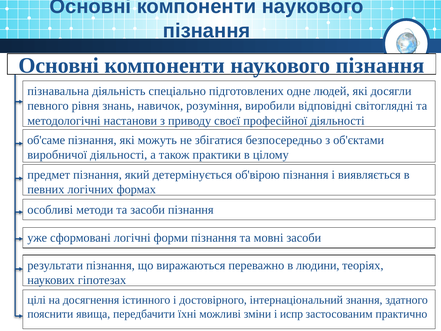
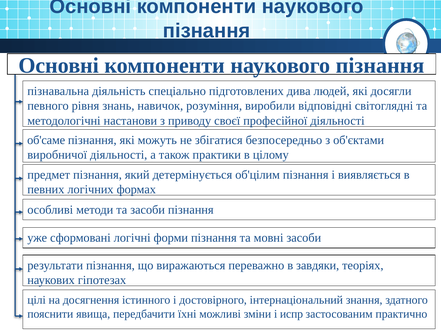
одне: одне -> дива
об'вірою: об'вірою -> об'цілим
людини: людини -> завдяки
